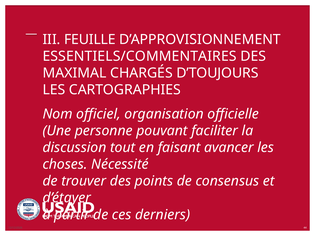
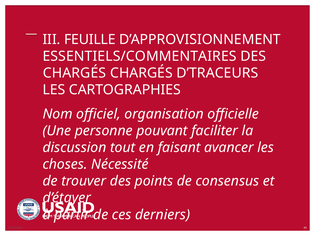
MAXIMAL at (75, 73): MAXIMAL -> CHARGÉS
D’TOUJOURS: D’TOUJOURS -> D’TRACEURS
